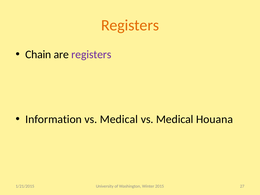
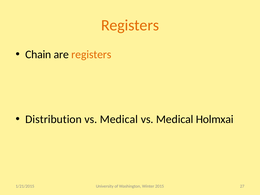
registers at (91, 55) colour: purple -> orange
Information: Information -> Distribution
Houana: Houana -> Holmxai
